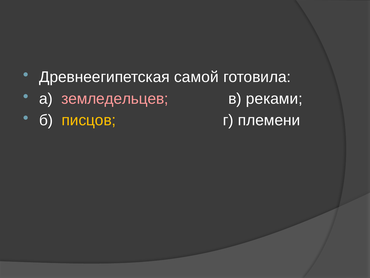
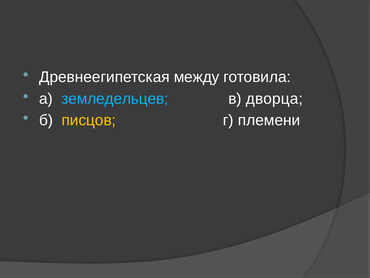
самой: самой -> между
земледельцев colour: pink -> light blue
реками: реками -> дворца
